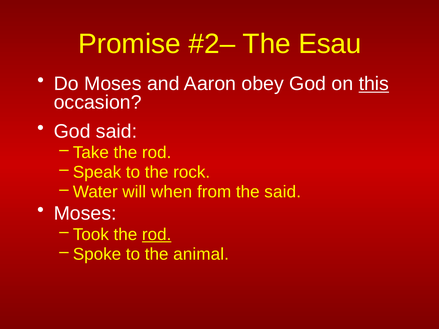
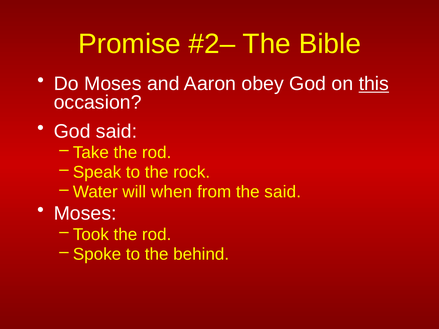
Esau: Esau -> Bible
rod at (157, 235) underline: present -> none
animal: animal -> behind
